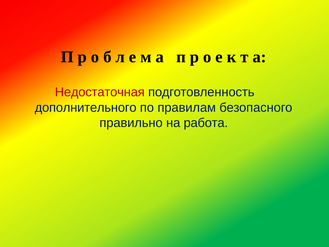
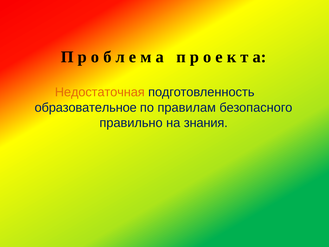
Недостаточная colour: red -> orange
дополнительного: дополнительного -> образовательное
работа: работа -> знания
